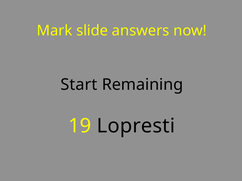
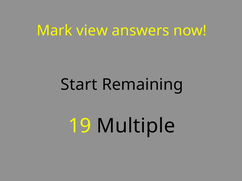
slide: slide -> view
Lopresti: Lopresti -> Multiple
